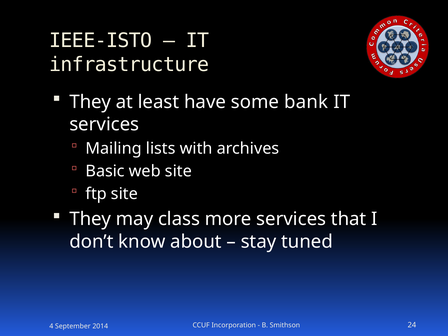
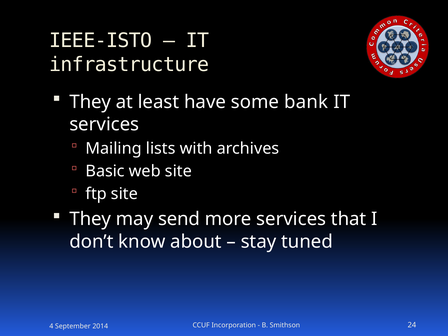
class: class -> send
